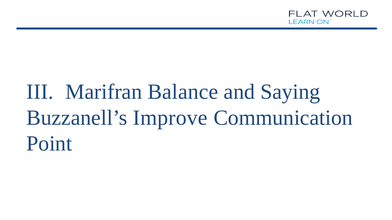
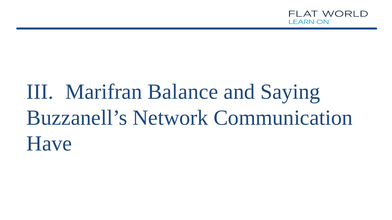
Improve: Improve -> Network
Point: Point -> Have
